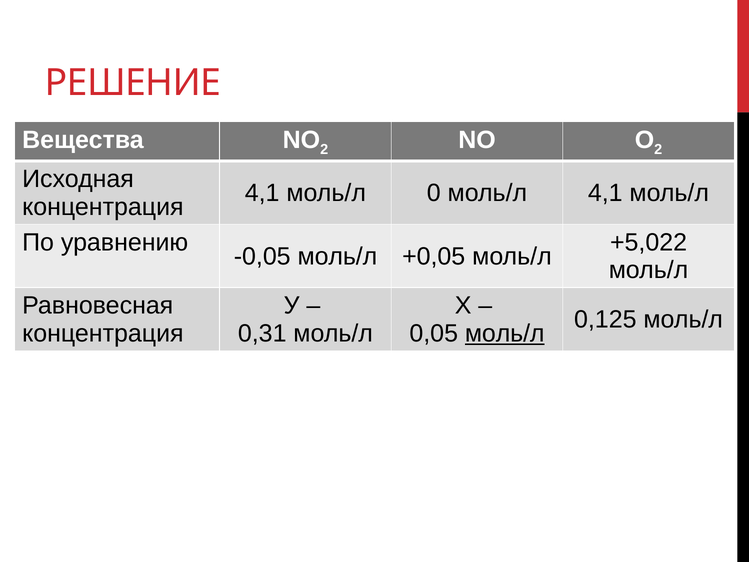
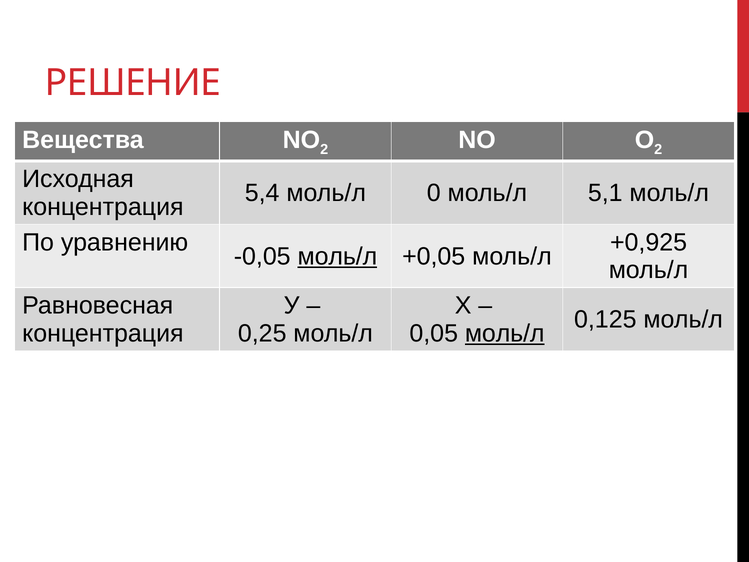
4,1 at (262, 193): 4,1 -> 5,4
моль/л 4,1: 4,1 -> 5,1
+5,022: +5,022 -> +0,925
моль/л at (337, 256) underline: none -> present
0,31: 0,31 -> 0,25
